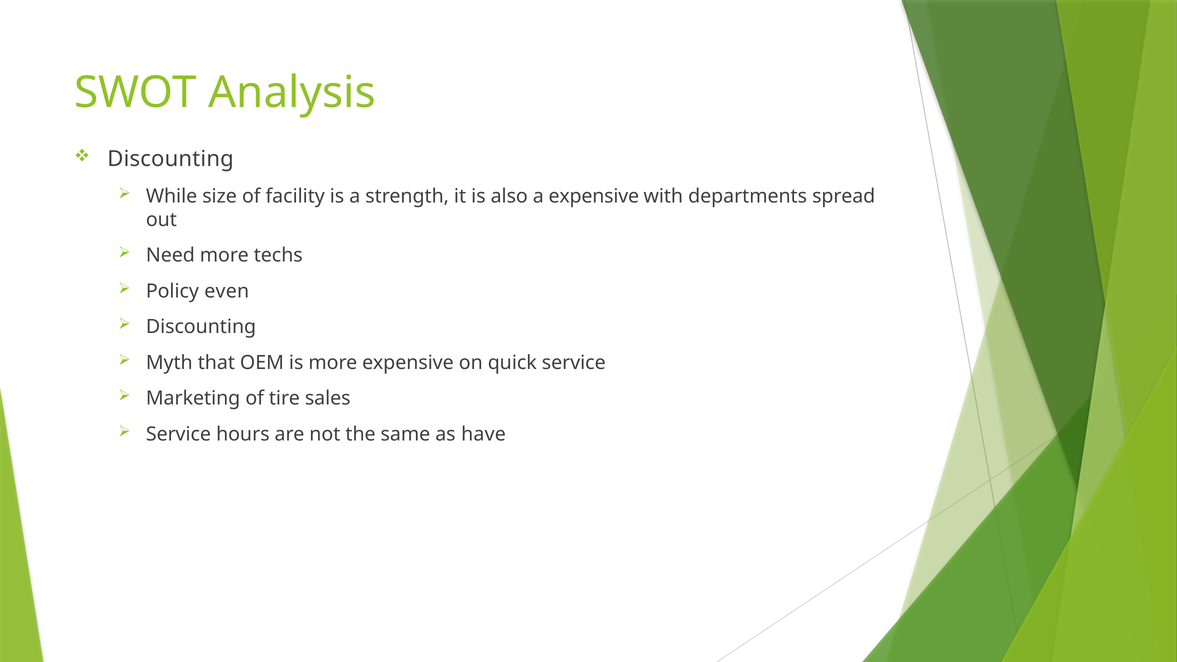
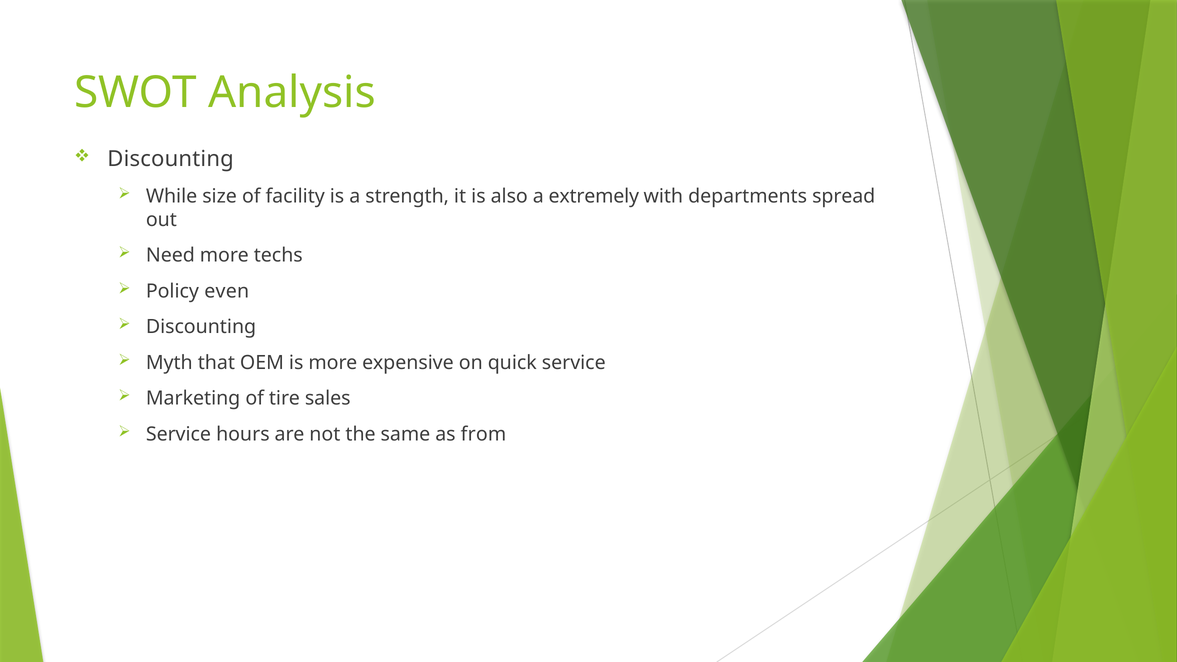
a expensive: expensive -> extremely
have: have -> from
